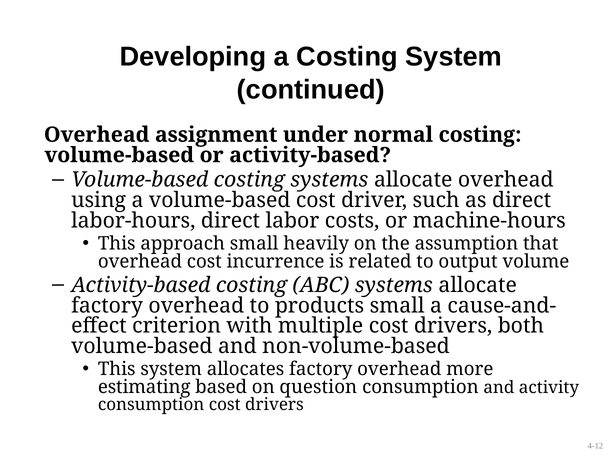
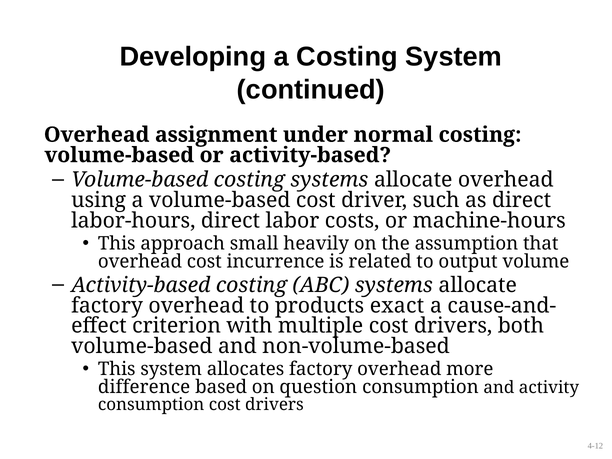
products small: small -> exact
estimating: estimating -> difference
